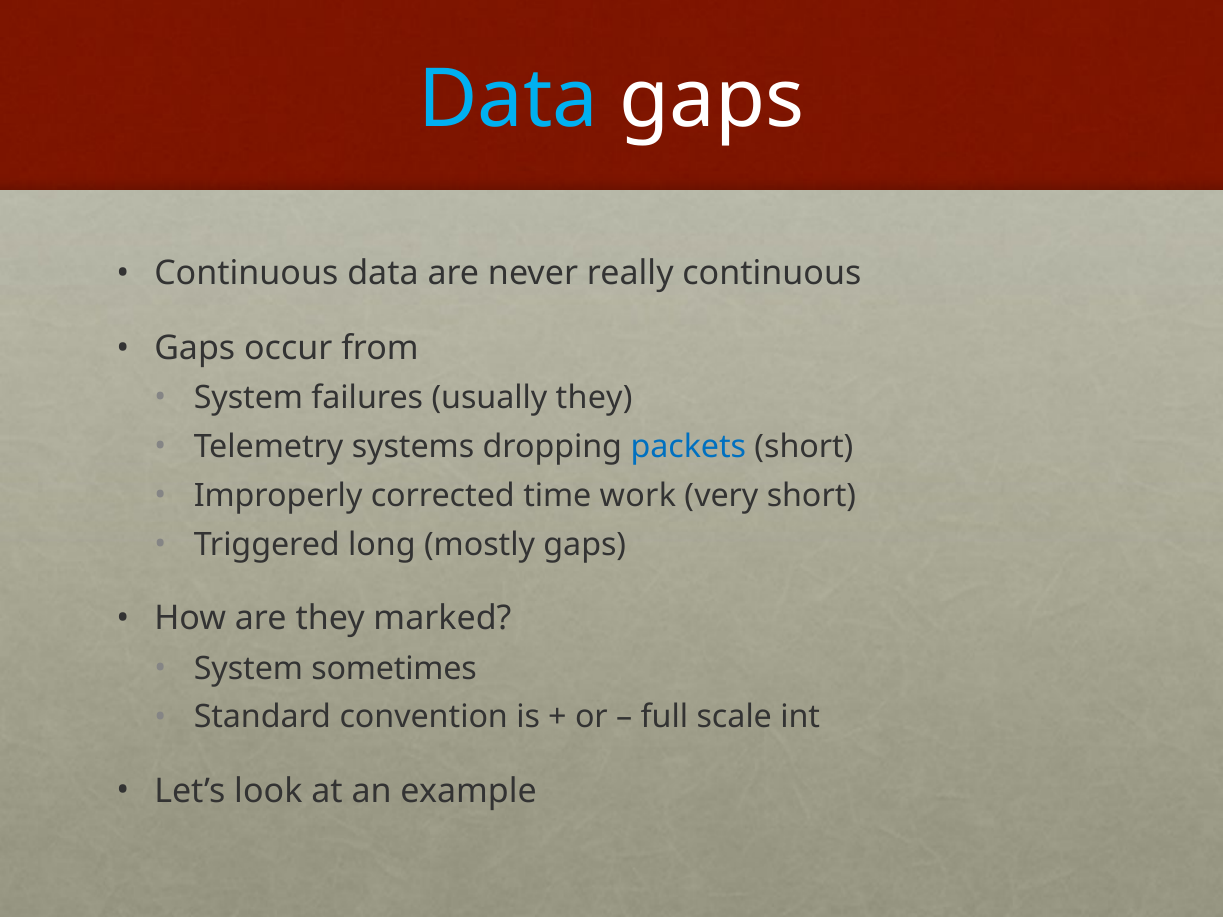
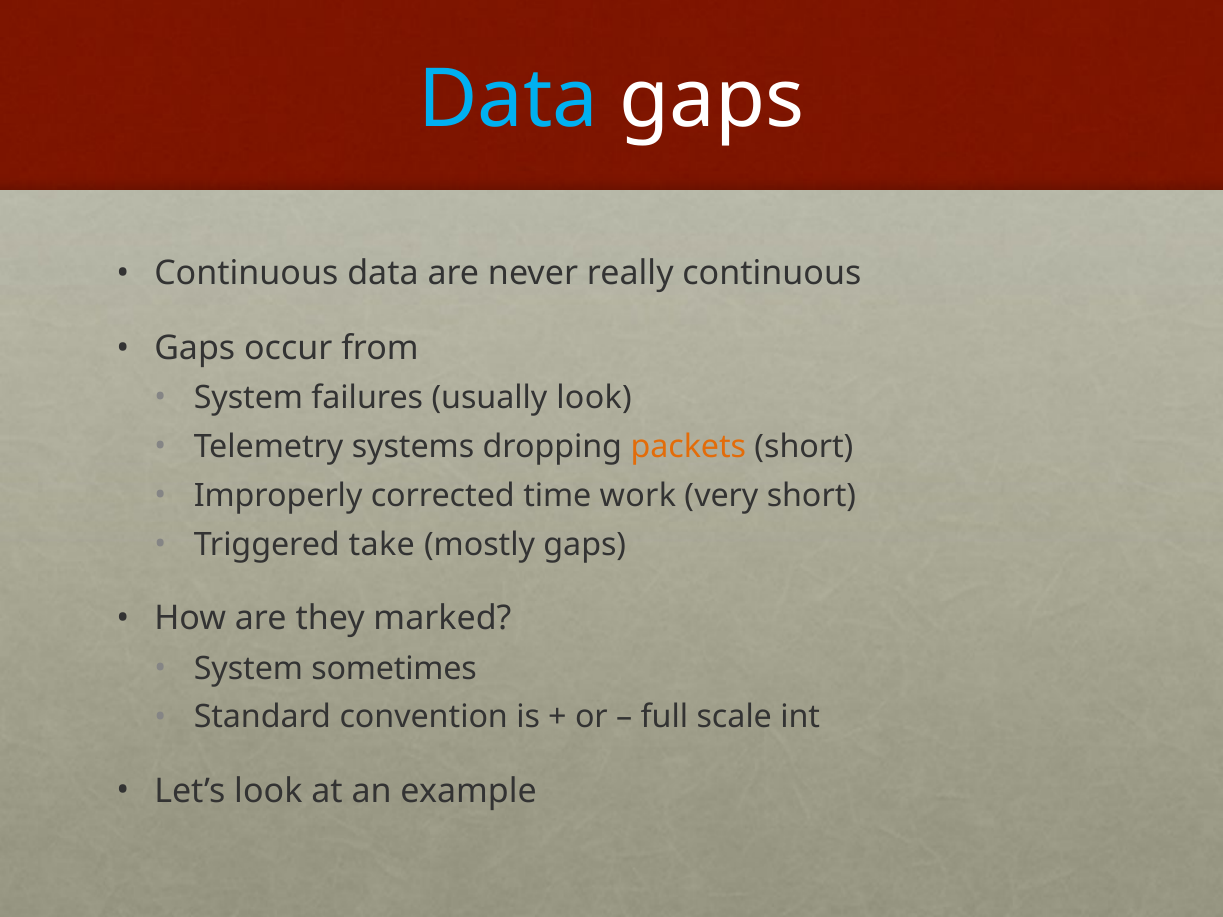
usually they: they -> look
packets colour: blue -> orange
long: long -> take
